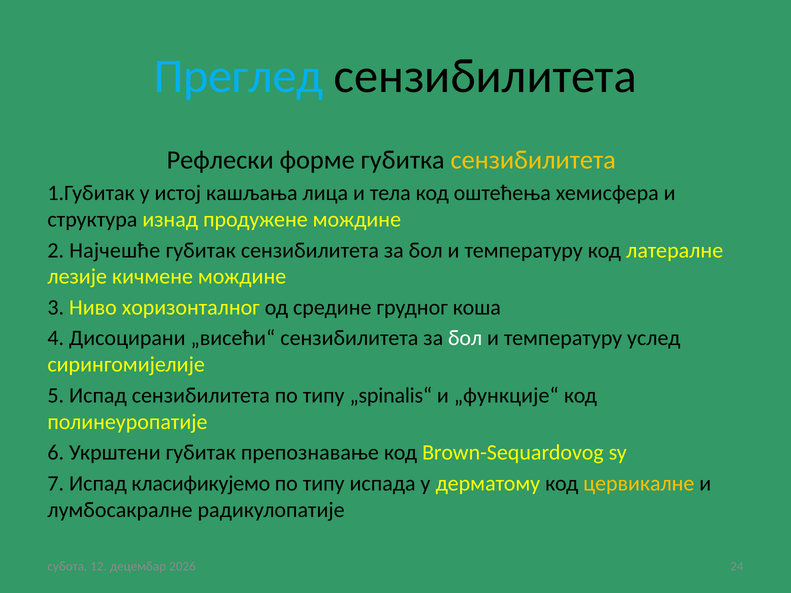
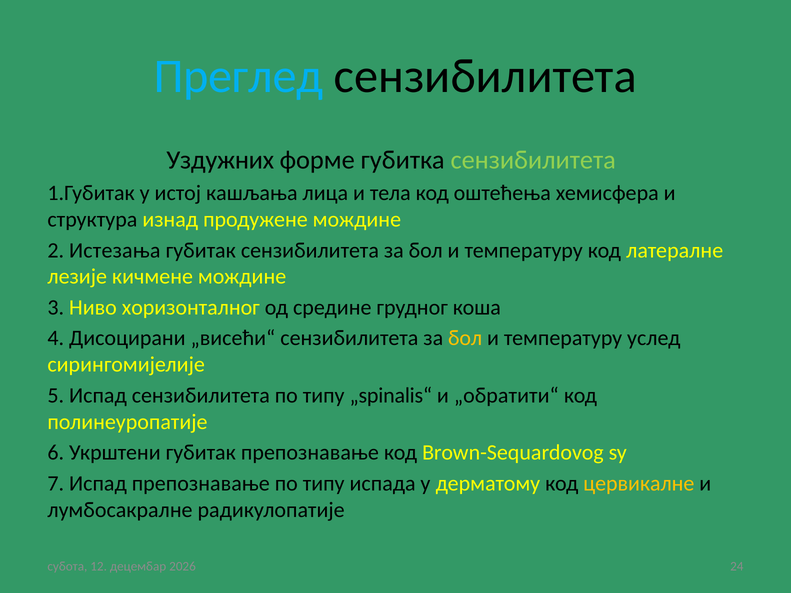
Рефлески: Рефлески -> Уздужних
сензибилитета at (533, 160) colour: yellow -> light green
Најчешће: Најчешће -> Истезања
бол at (465, 338) colour: white -> yellow
„функције“: „функције“ -> „обратити“
Испад класификујемо: класификујемо -> препознавање
